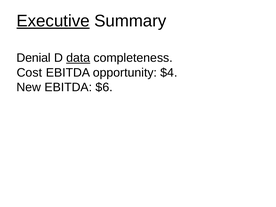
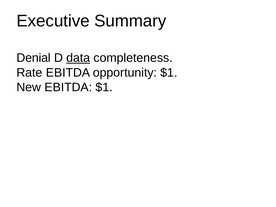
Executive underline: present -> none
Cost: Cost -> Rate
opportunity $4: $4 -> $1
EBITDA $6: $6 -> $1
